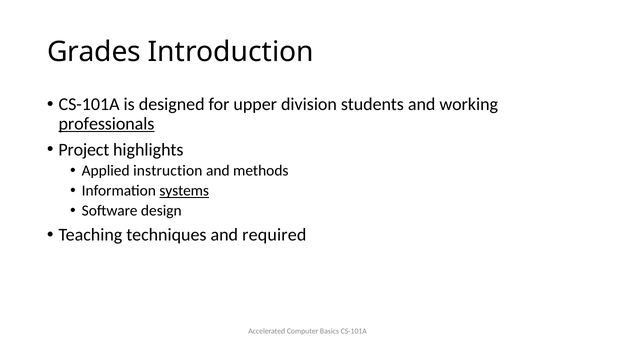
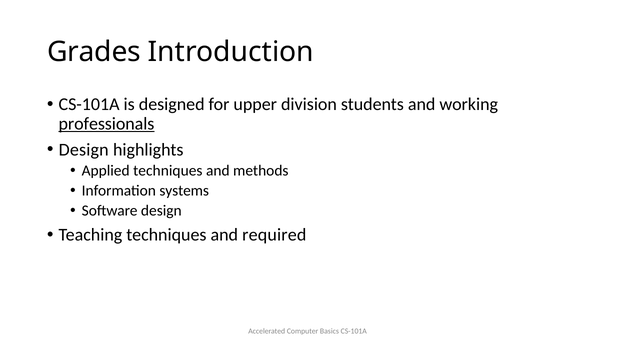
Project at (84, 150): Project -> Design
Applied instruction: instruction -> techniques
systems underline: present -> none
